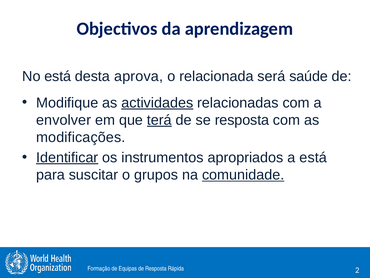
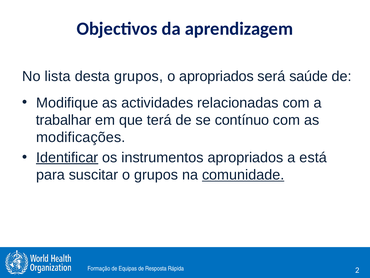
No está: está -> lista
desta aprova: aprova -> grupos
o relacionada: relacionada -> apropriados
actividades underline: present -> none
envolver: envolver -> trabalhar
terá underline: present -> none
se resposta: resposta -> contínuo
